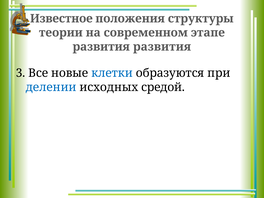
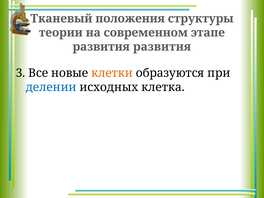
Известное: Известное -> Тканевый
клетки colour: blue -> orange
средой: средой -> клетка
